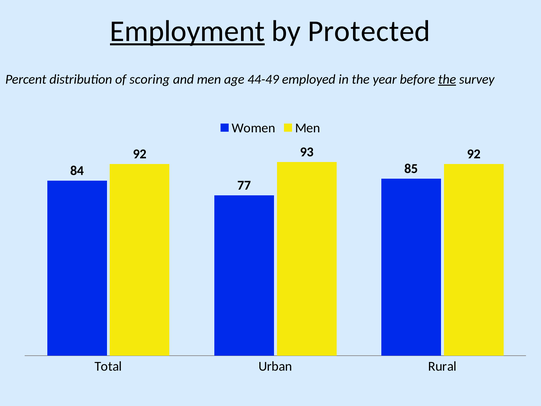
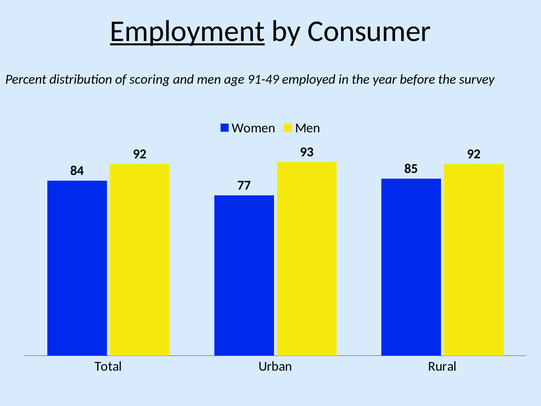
Protected: Protected -> Consumer
44-49: 44-49 -> 91-49
the at (447, 79) underline: present -> none
